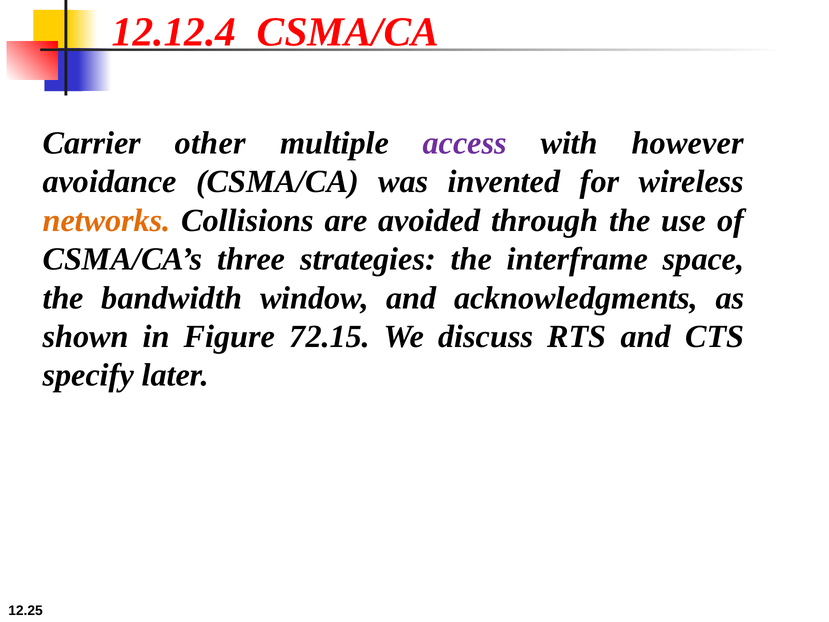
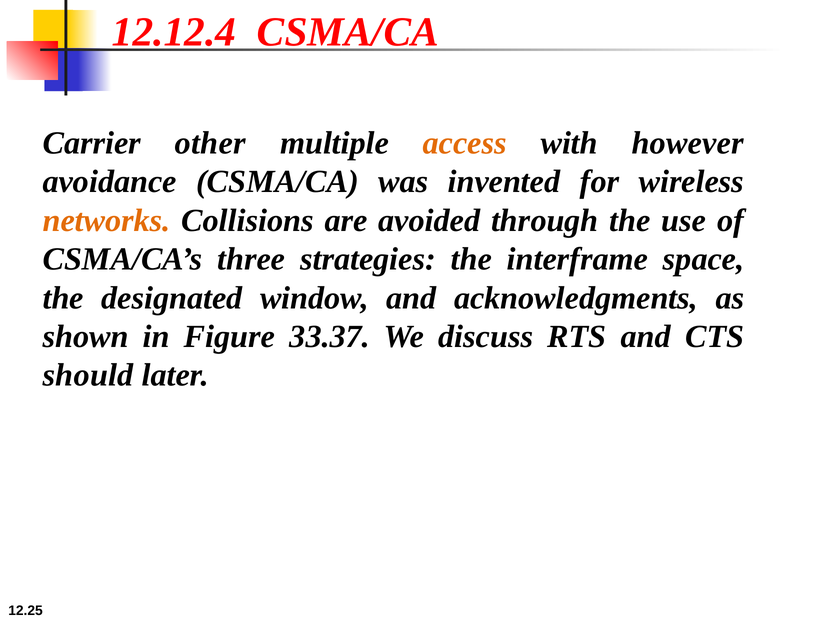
access colour: purple -> orange
bandwidth: bandwidth -> designated
72.15: 72.15 -> 33.37
specify: specify -> should
